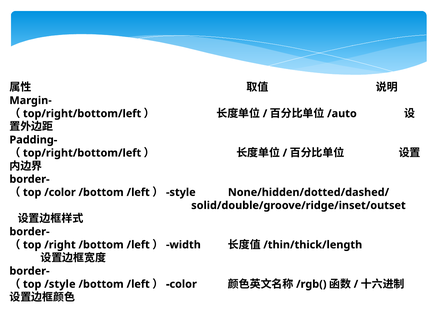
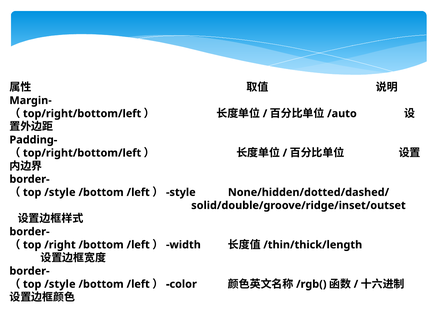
/color at (60, 192): /color -> /style
